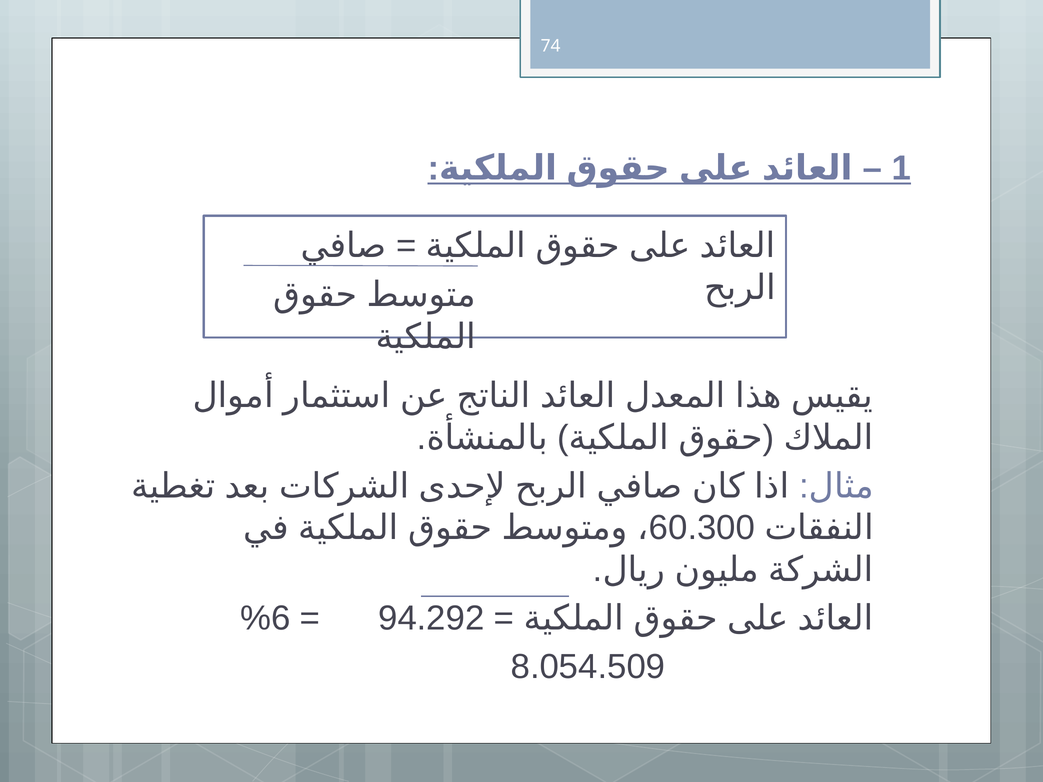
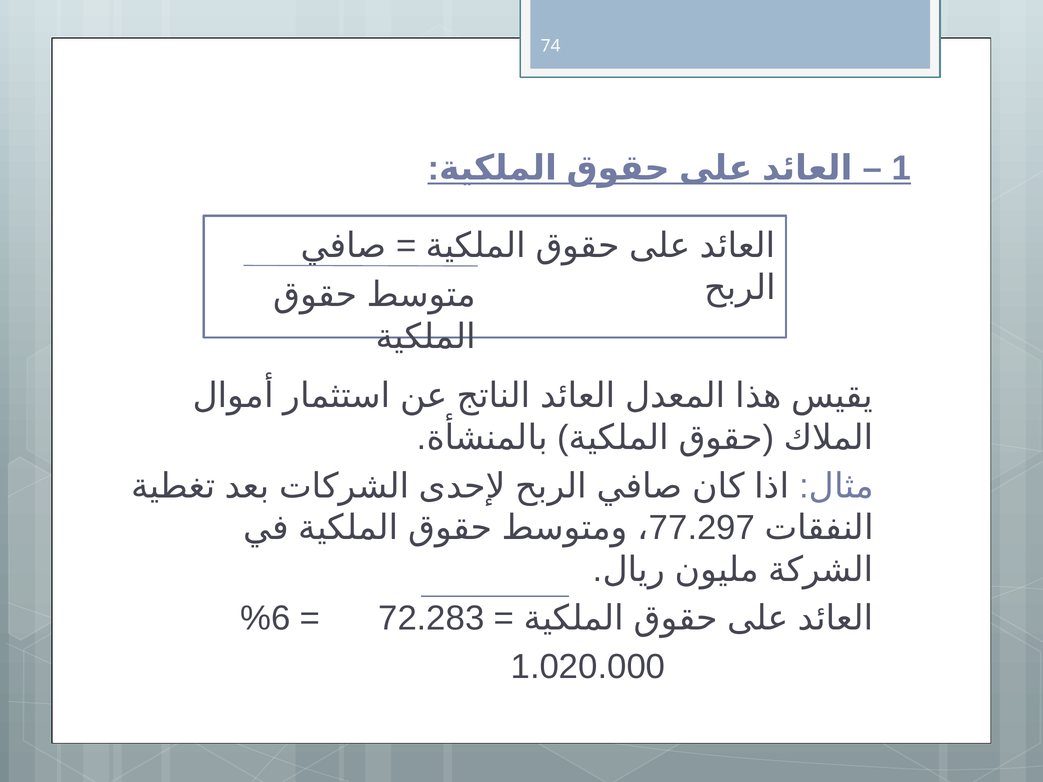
60.300: 60.300 -> 77.297
94.292: 94.292 -> 72.283
8.054.509: 8.054.509 -> 1.020.000
